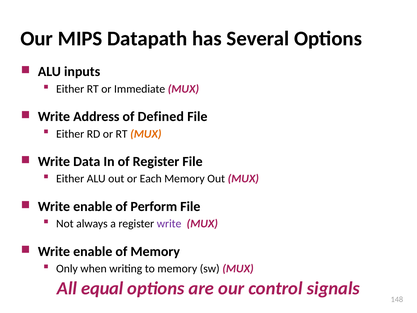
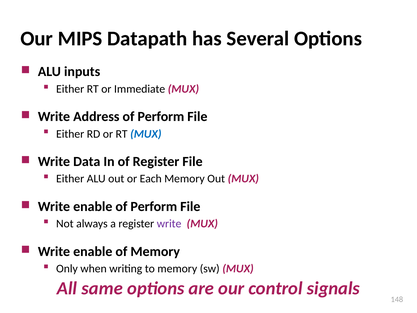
Address of Defined: Defined -> Perform
MUX at (146, 134) colour: orange -> blue
equal: equal -> same
